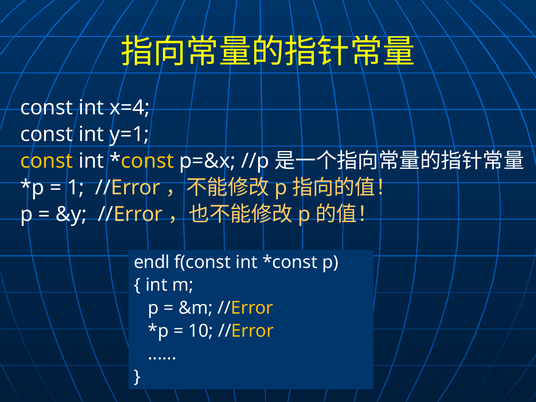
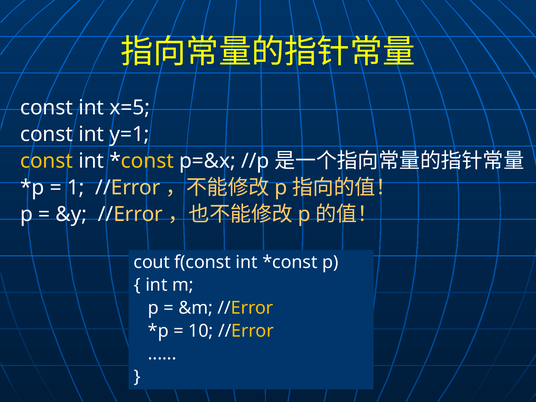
x=4: x=4 -> x=5
endl: endl -> cout
